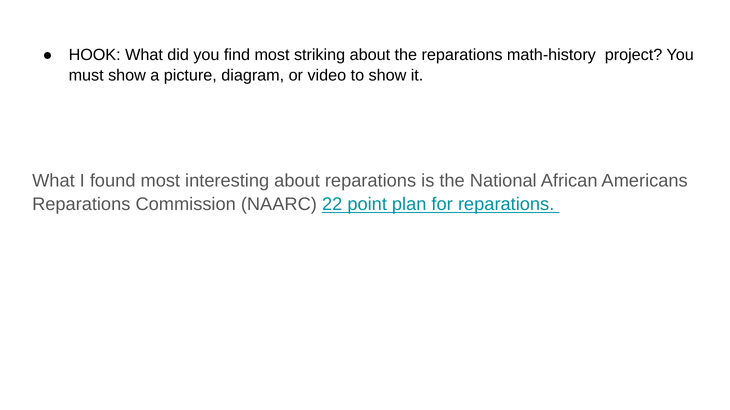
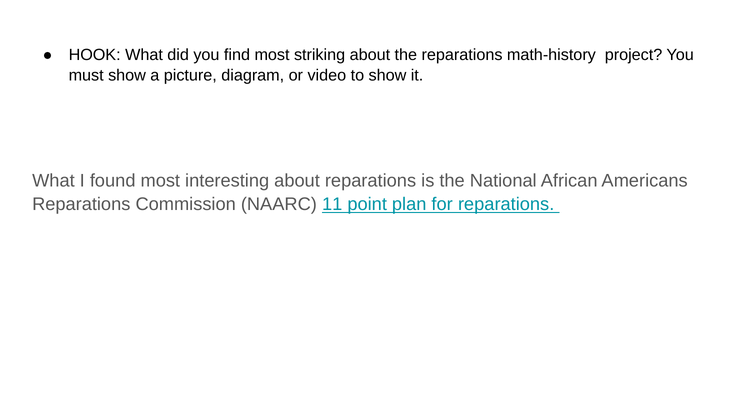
22: 22 -> 11
